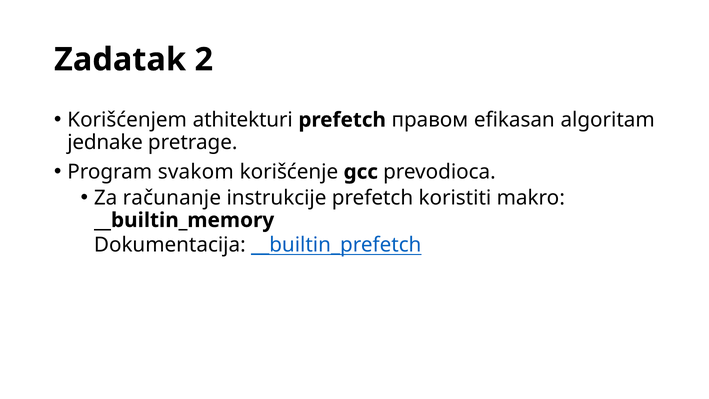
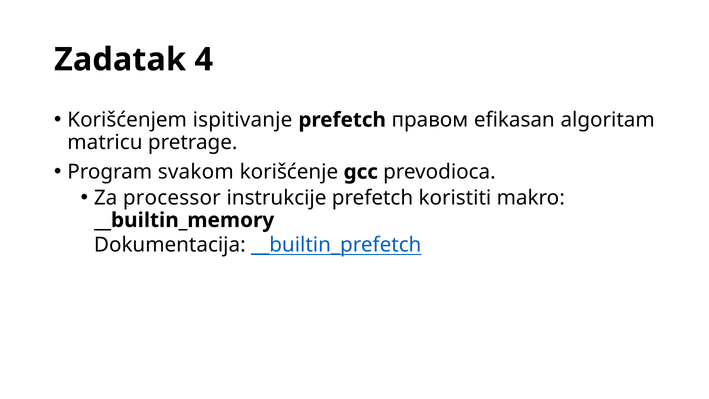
2: 2 -> 4
athitekturi: athitekturi -> ispitivanje
jednake: jednake -> matricu
računanje: računanje -> processor
